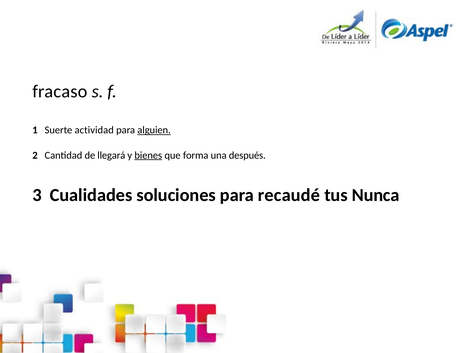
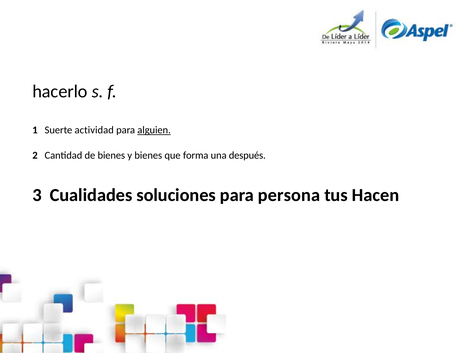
fracaso: fracaso -> hacerlo
de llegará: llegará -> bienes
bienes at (148, 155) underline: present -> none
recaudé: recaudé -> persona
Nunca: Nunca -> Hacen
